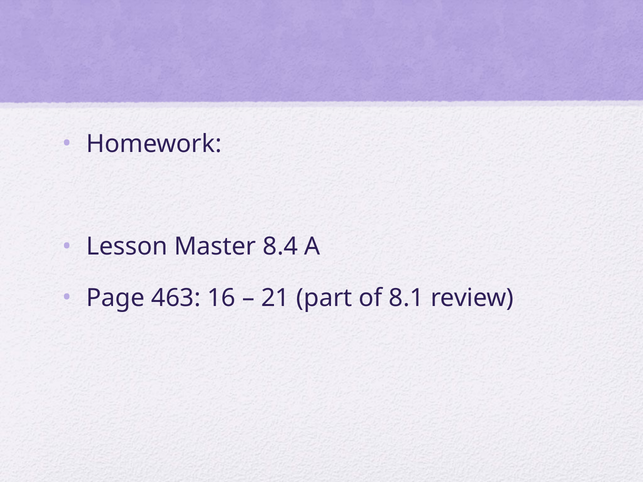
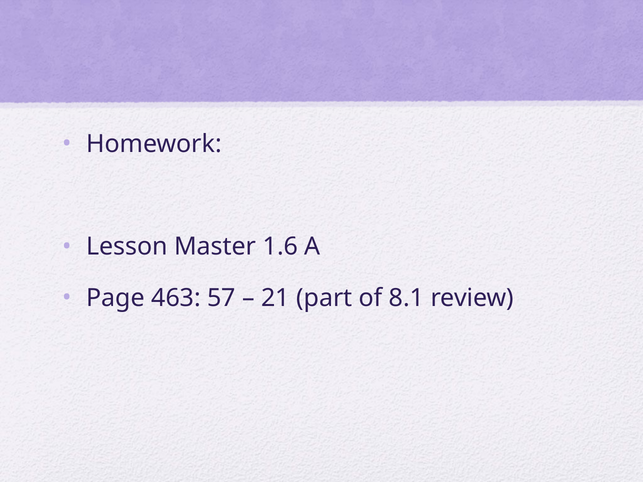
8.4: 8.4 -> 1.6
16: 16 -> 57
